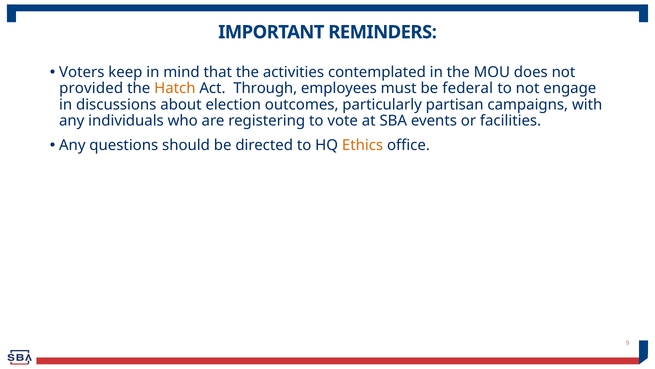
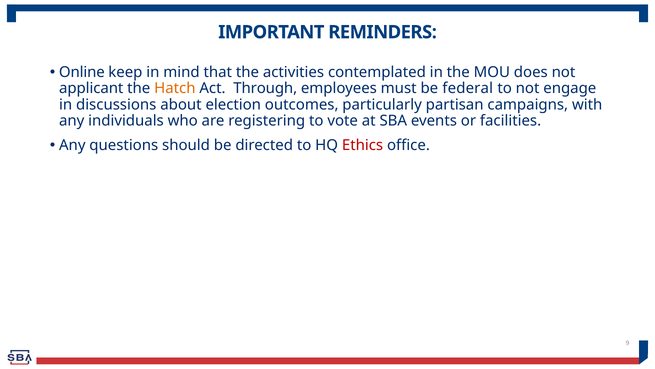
Voters: Voters -> Online
provided: provided -> applicant
Ethics colour: orange -> red
